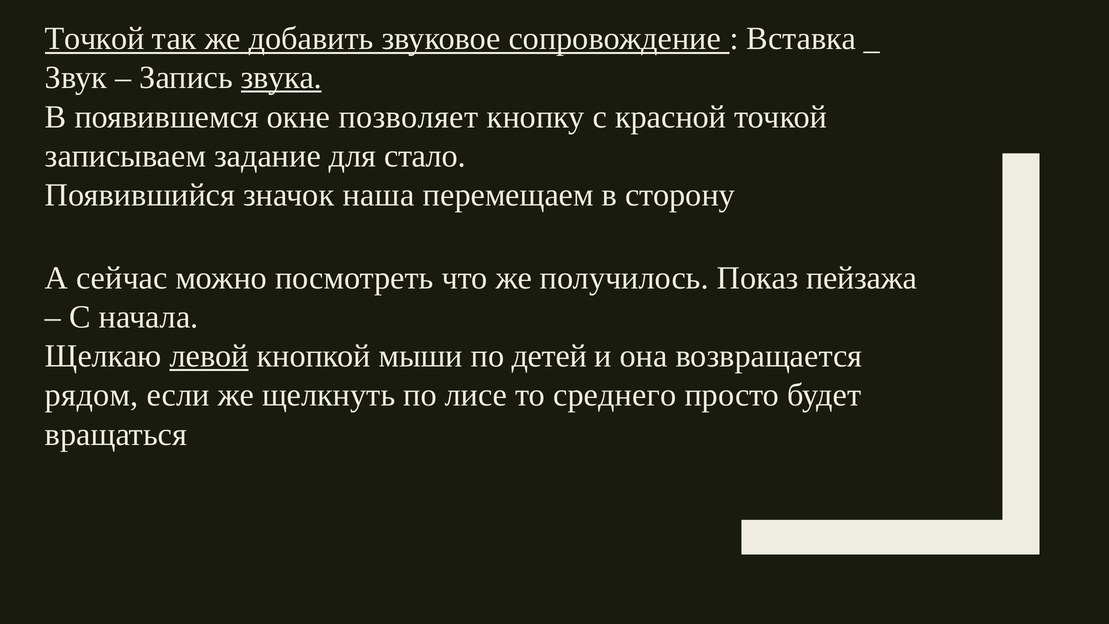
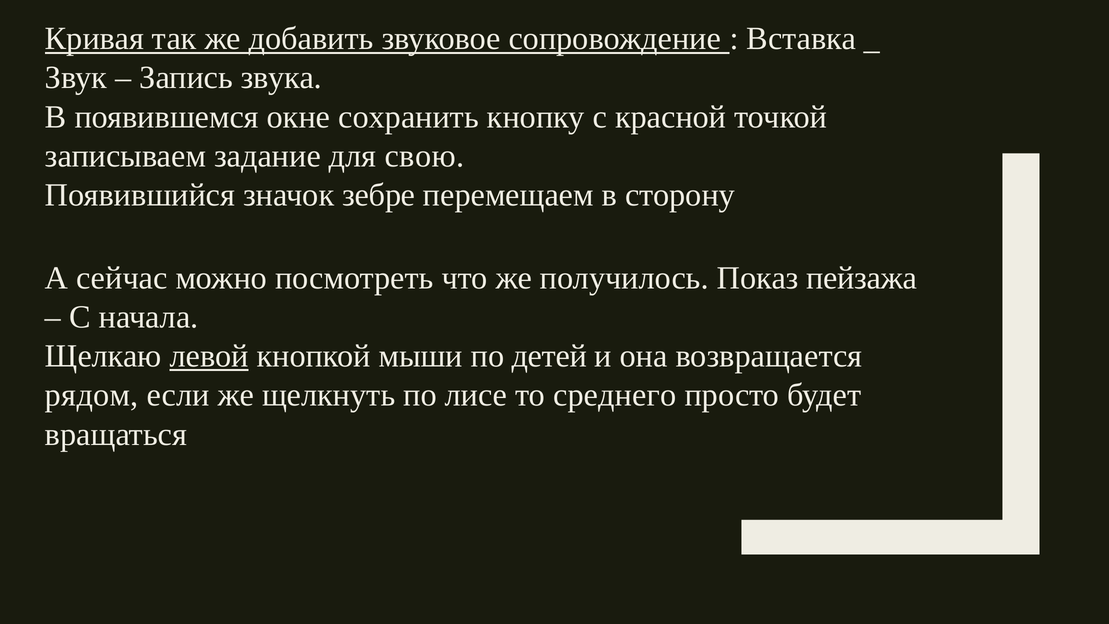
Точкой at (95, 39): Точкой -> Кривая
звука underline: present -> none
позволяет: позволяет -> сохранить
стало: стало -> свою
наша: наша -> зебре
